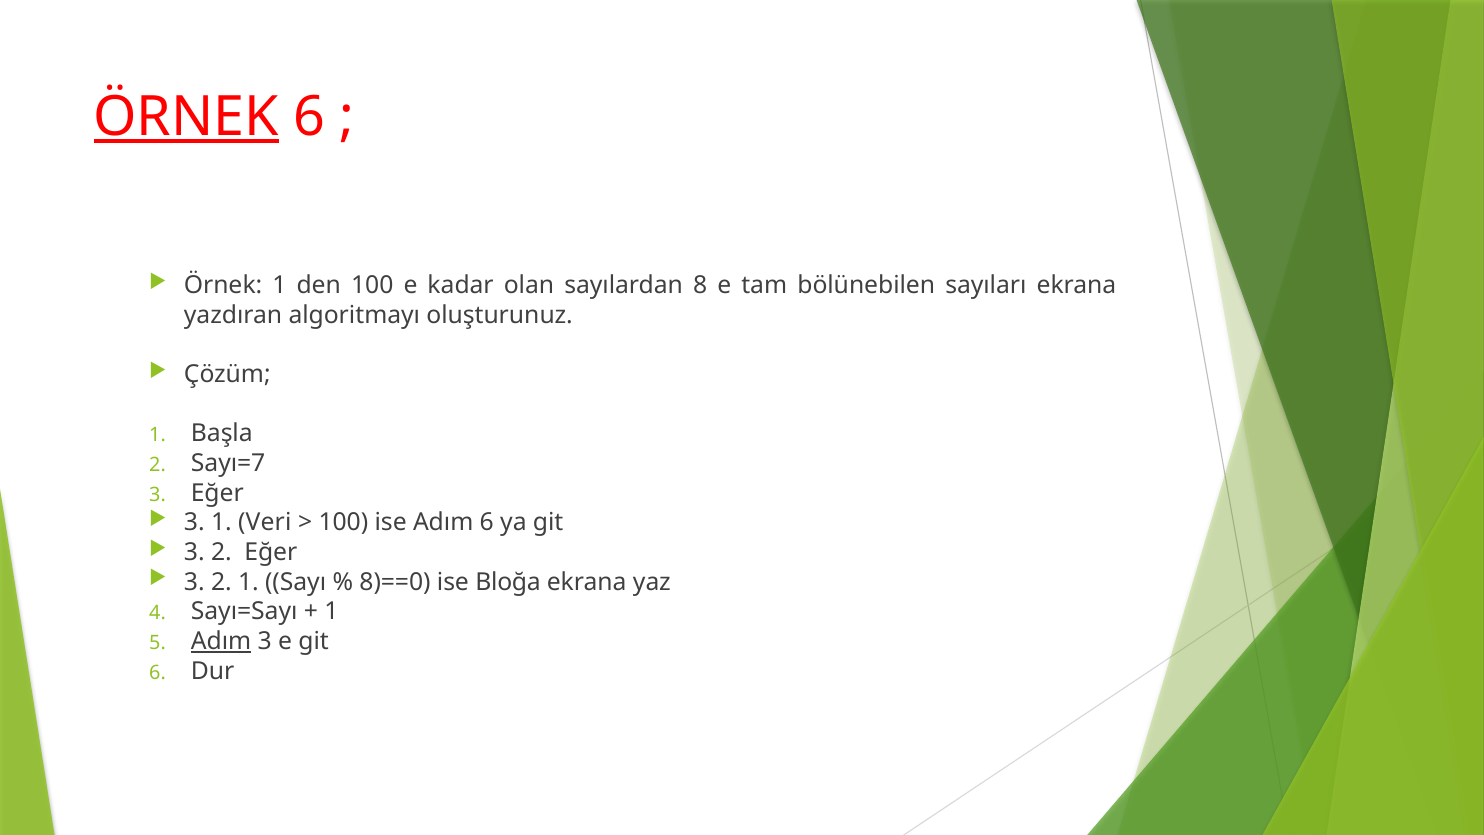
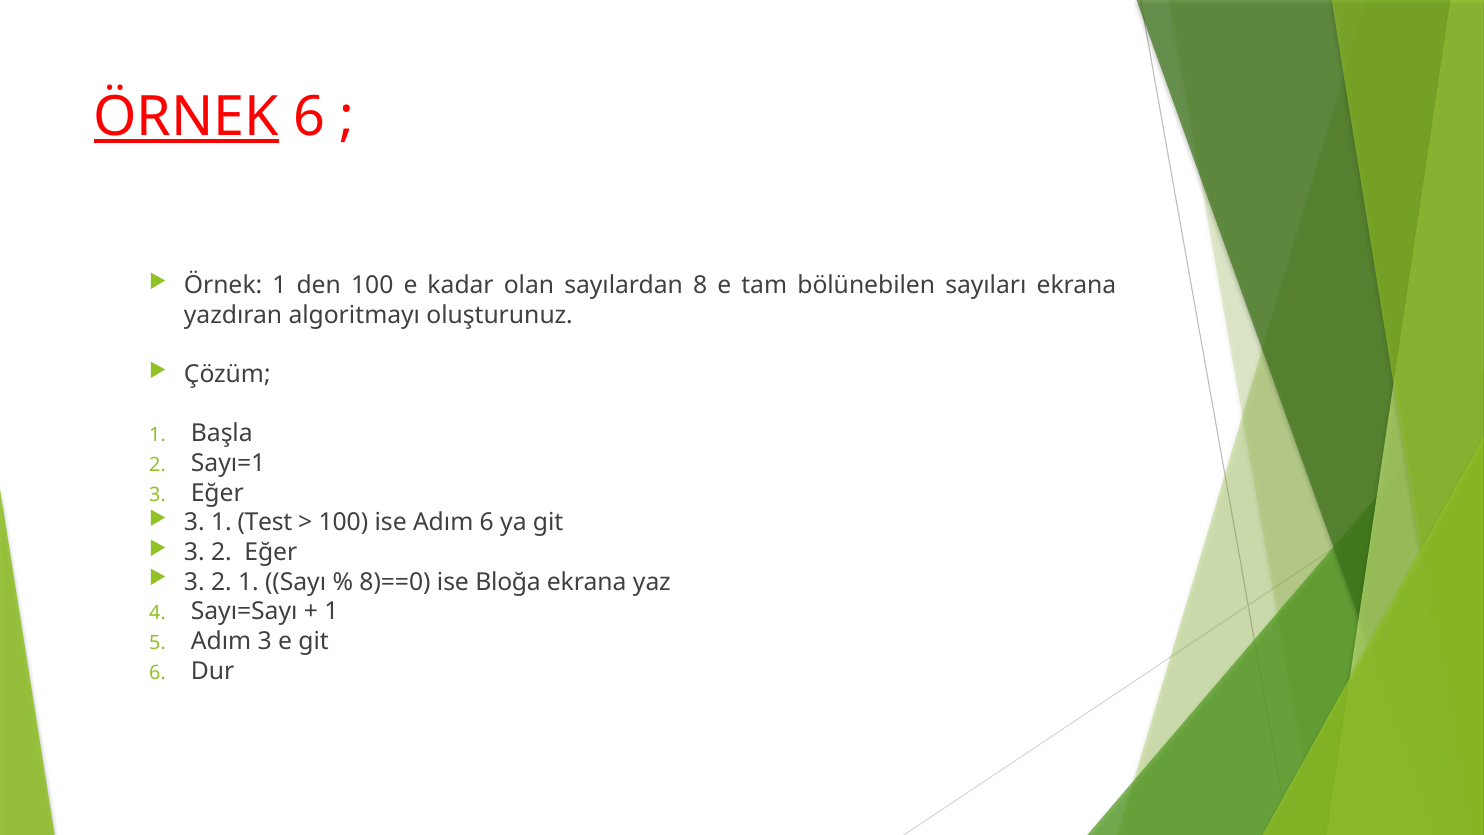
Sayı=7: Sayı=7 -> Sayı=1
Veri: Veri -> Test
Adım at (221, 641) underline: present -> none
